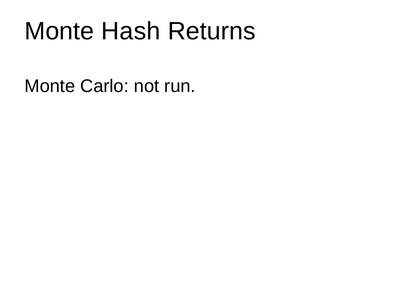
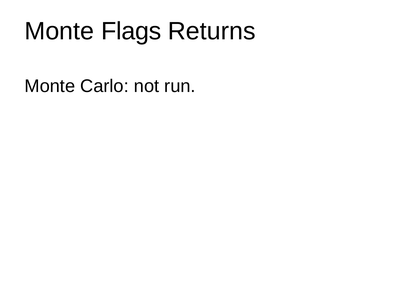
Hash: Hash -> Flags
